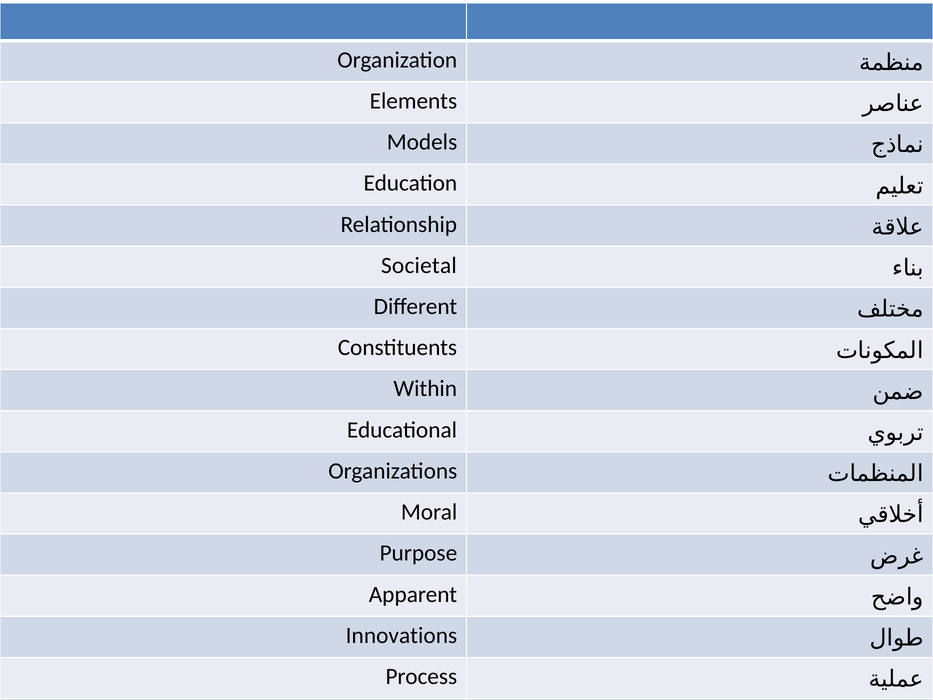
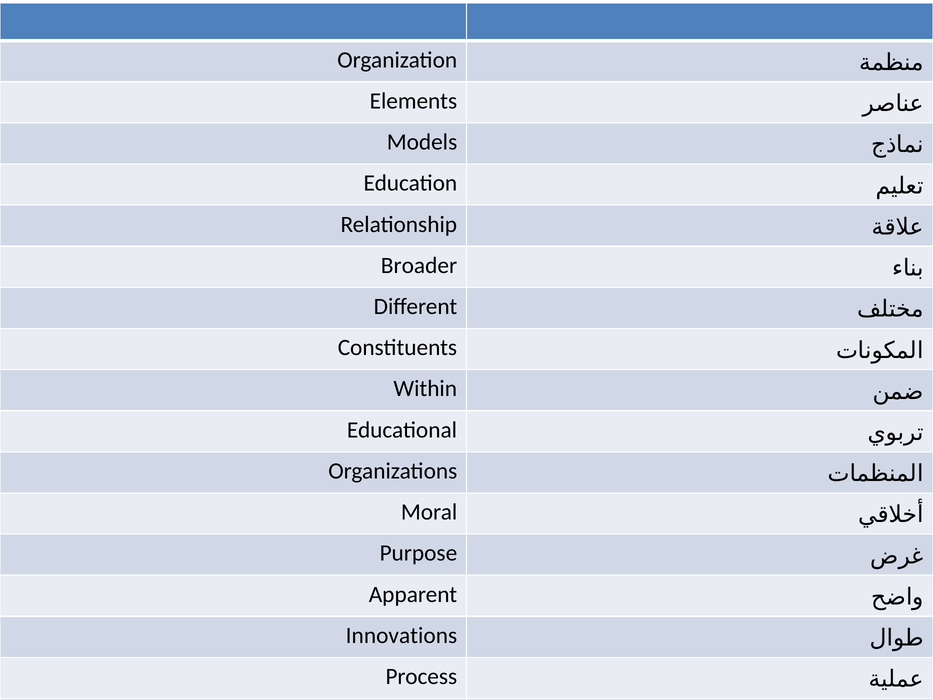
Societal: Societal -> Broader
